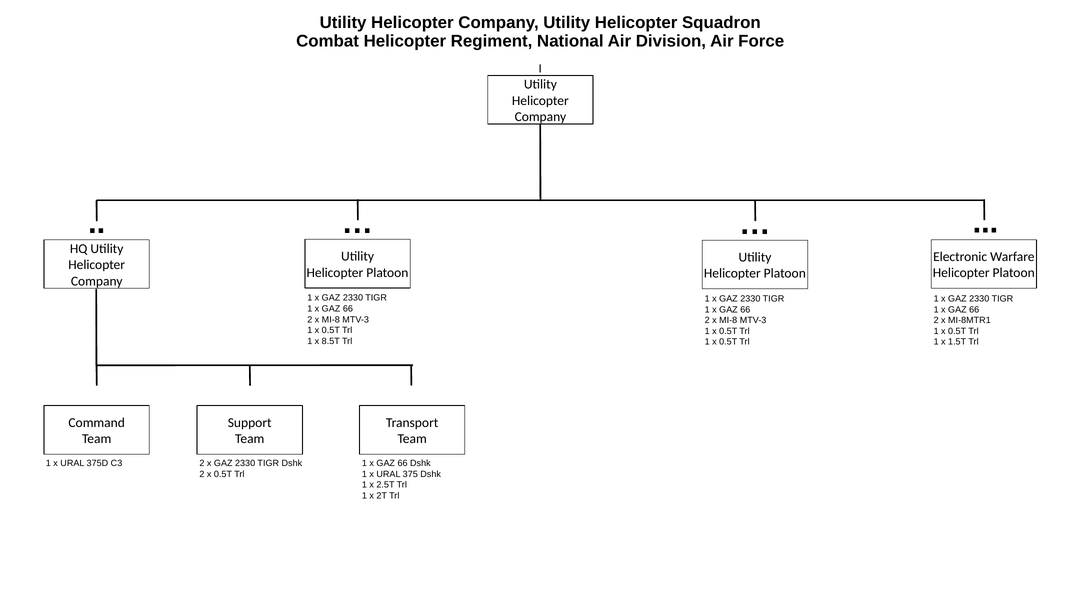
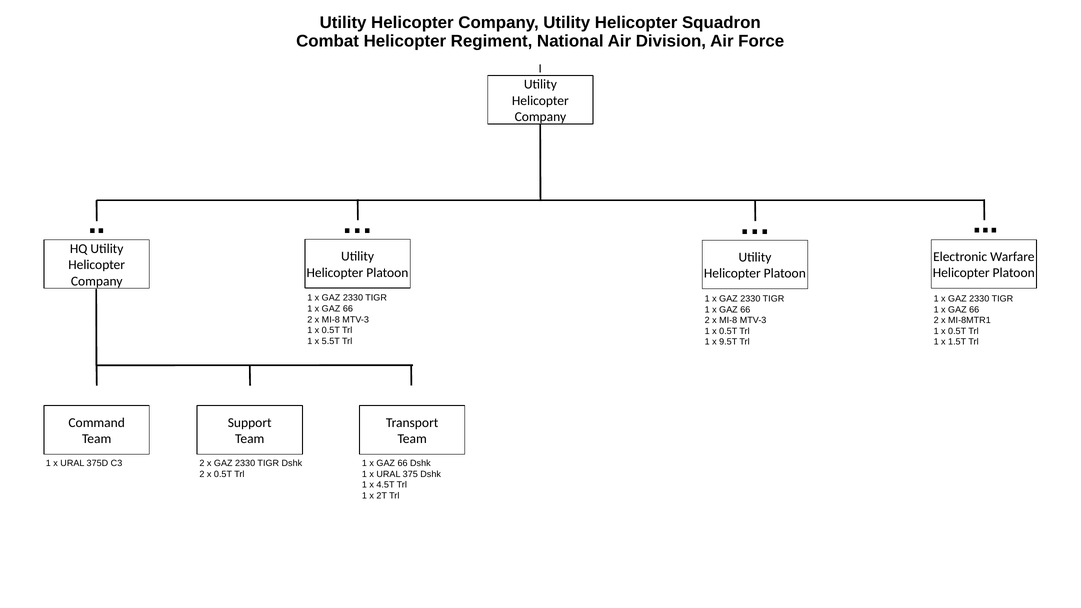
8.5T: 8.5T -> 5.5T
0.5T at (728, 342): 0.5T -> 9.5T
2.5T: 2.5T -> 4.5T
